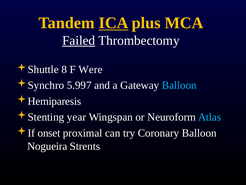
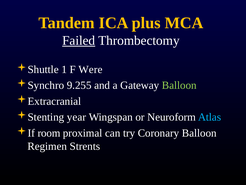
ICA underline: present -> none
8: 8 -> 1
5.997: 5.997 -> 9.255
Balloon at (179, 85) colour: light blue -> light green
Hemiparesis: Hemiparesis -> Extracranial
onset: onset -> room
Nogueira: Nogueira -> Regimen
